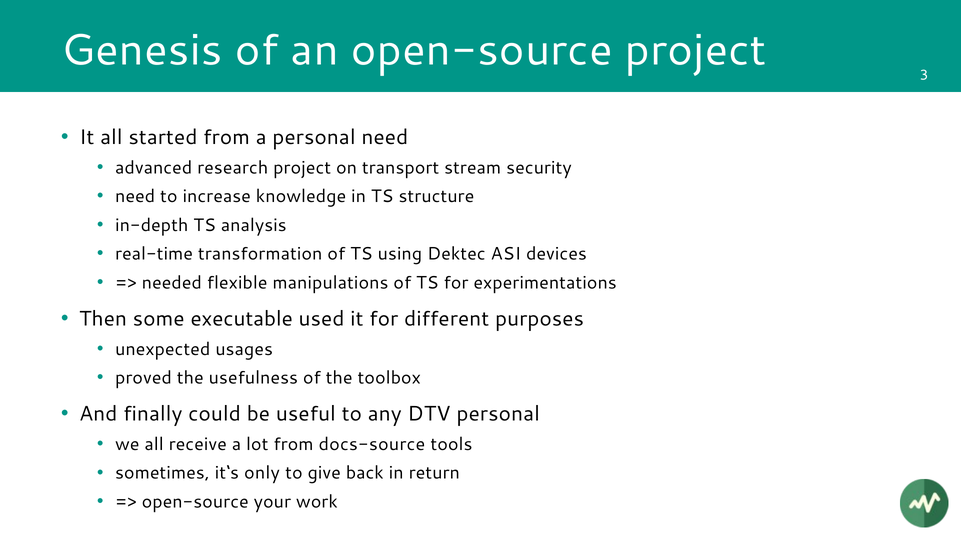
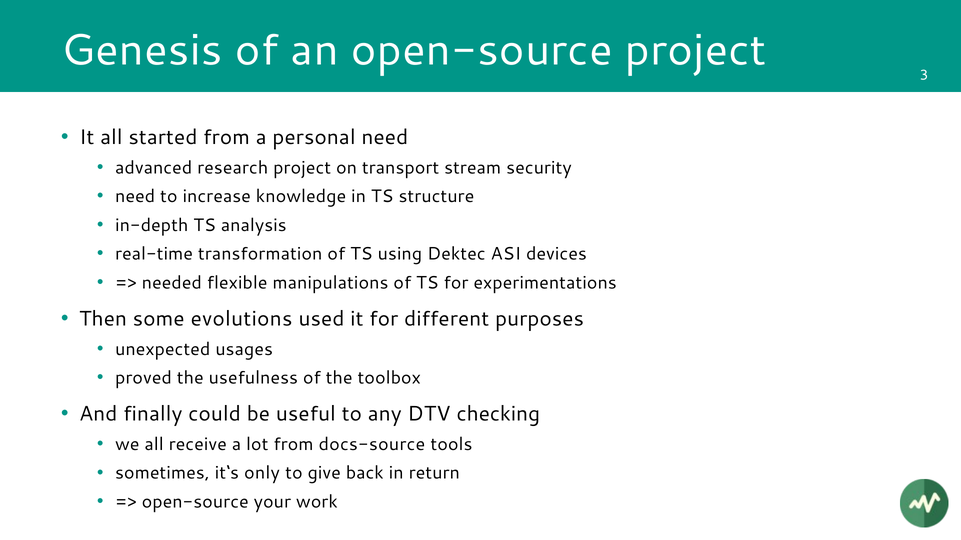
executable: executable -> evolutions
DTV personal: personal -> checking
